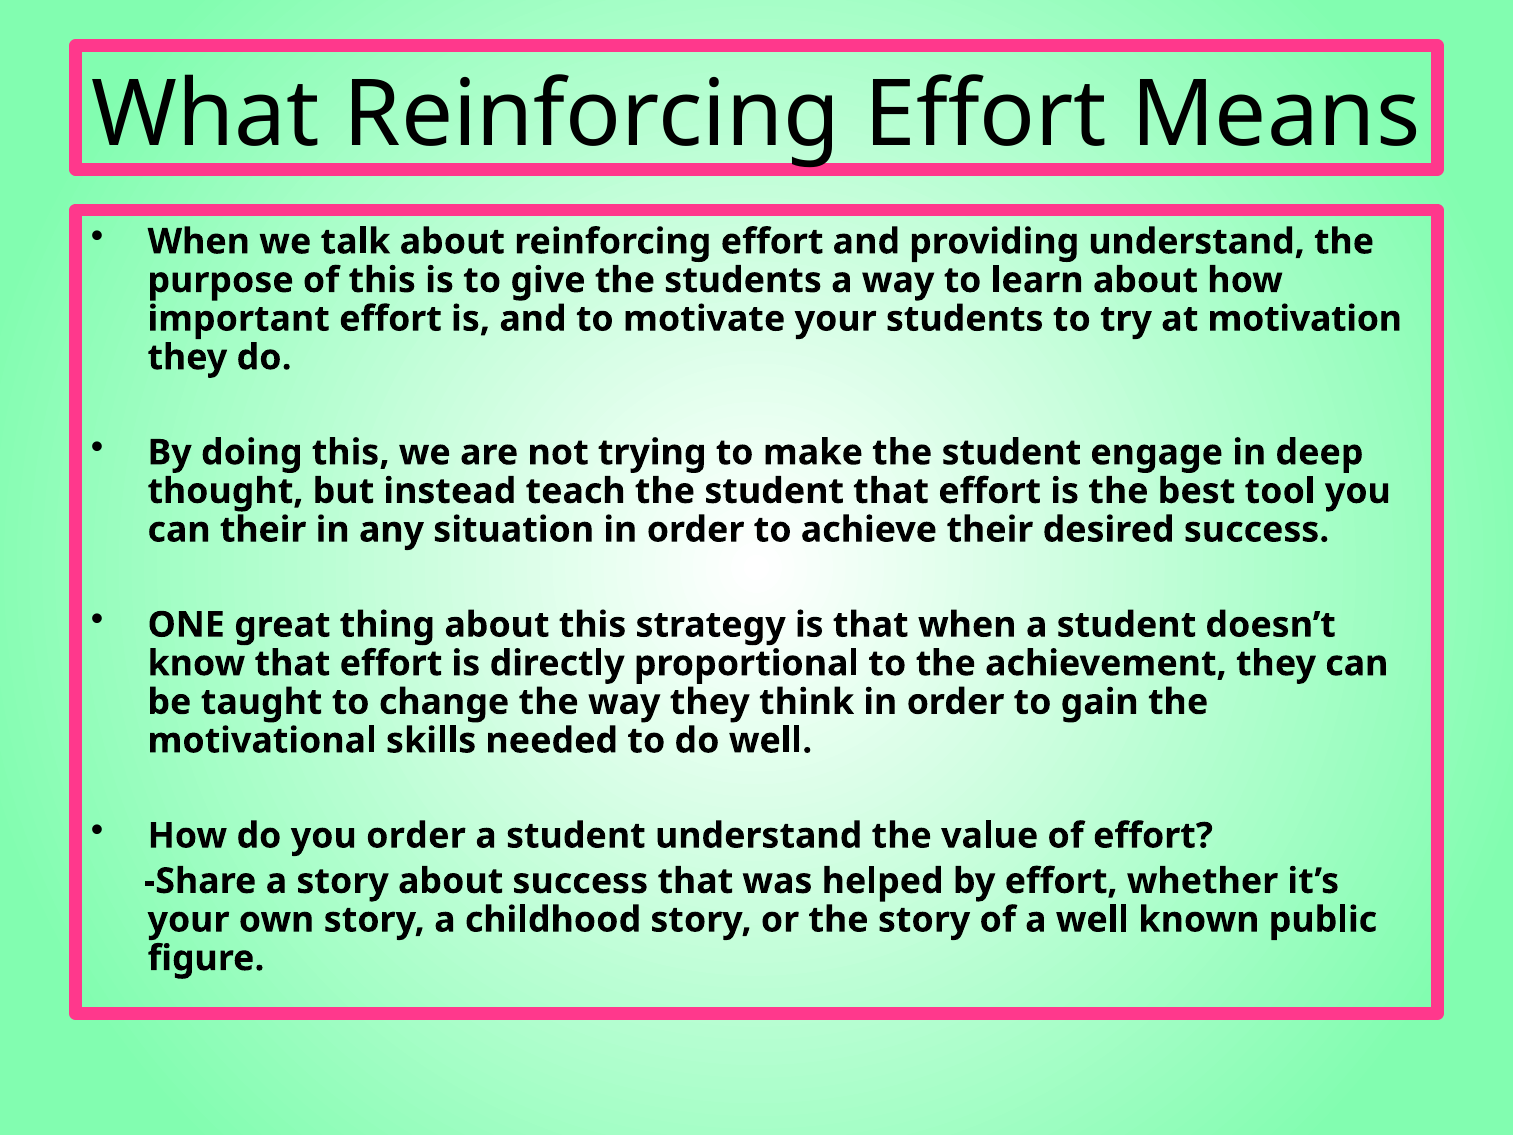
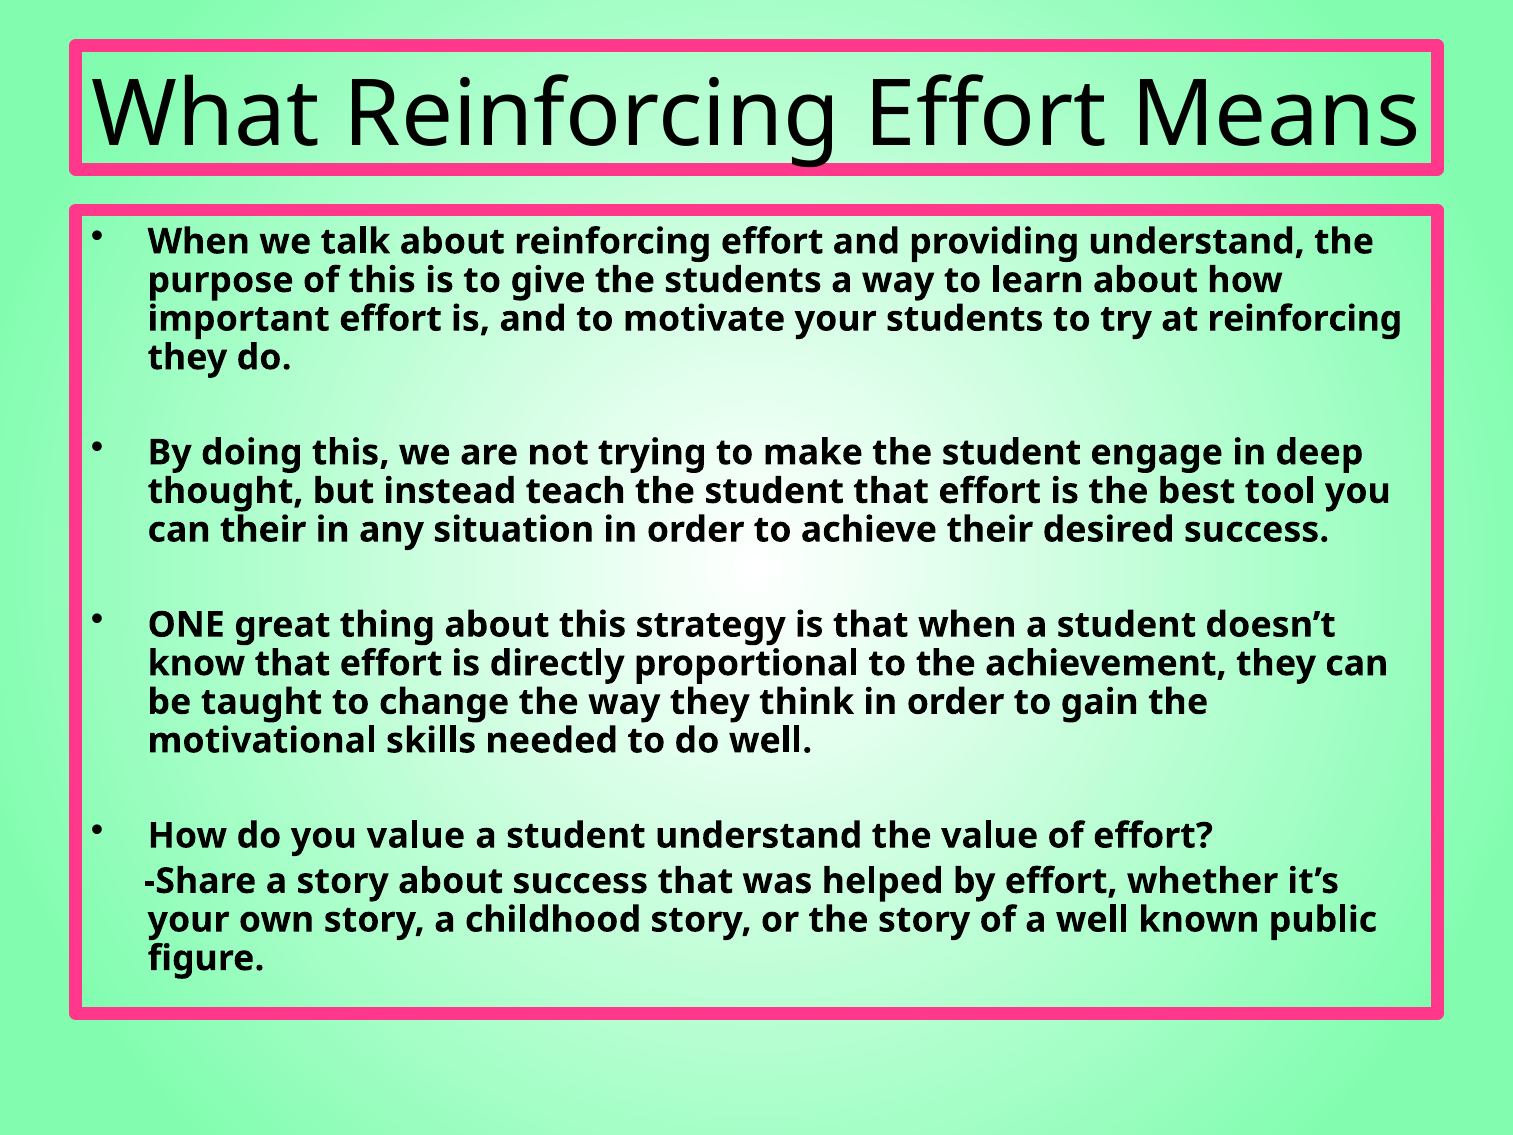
at motivation: motivation -> reinforcing
you order: order -> value
